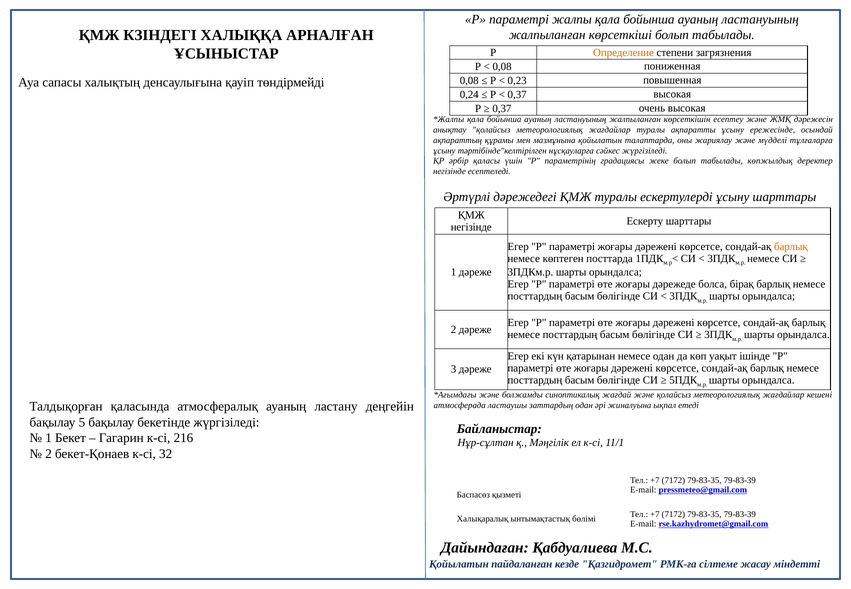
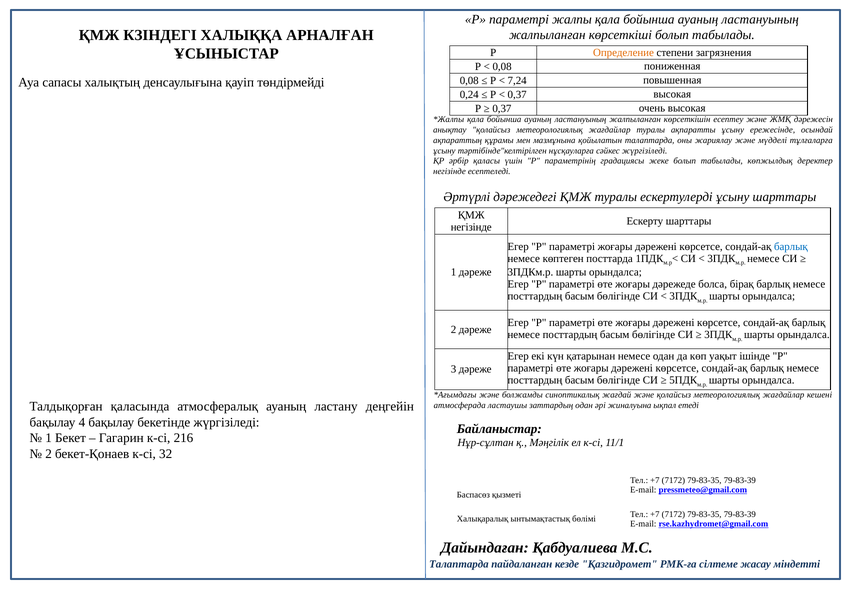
0,23: 0,23 -> 7,24
барлық at (791, 247) colour: orange -> blue
5: 5 -> 4
Қойылатын at (459, 564): Қойылатын -> Талаптарда
